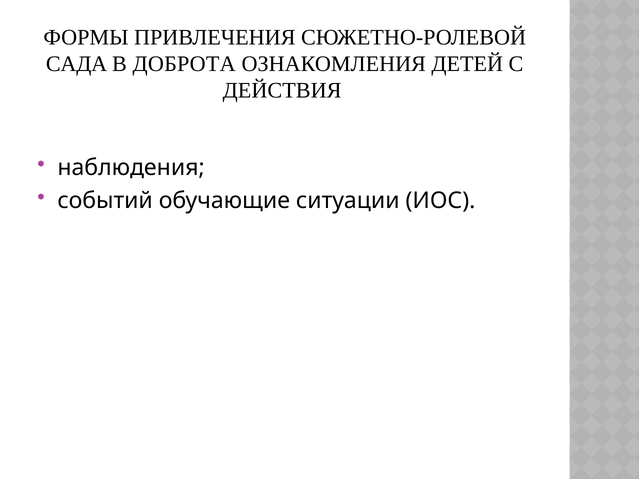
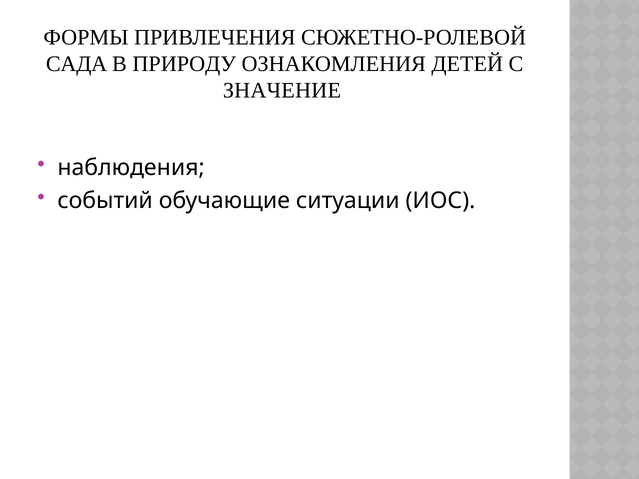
ДОБРОТА: ДОБРОТА -> ПРИРОДУ
ДЕЙСТВИЯ: ДЕЙСТВИЯ -> ЗНАЧЕНИЕ
